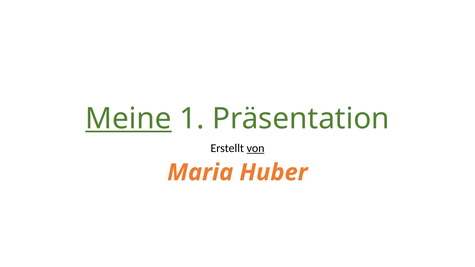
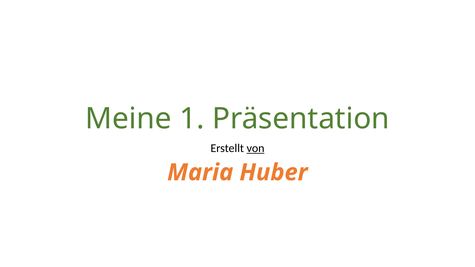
Meine underline: present -> none
